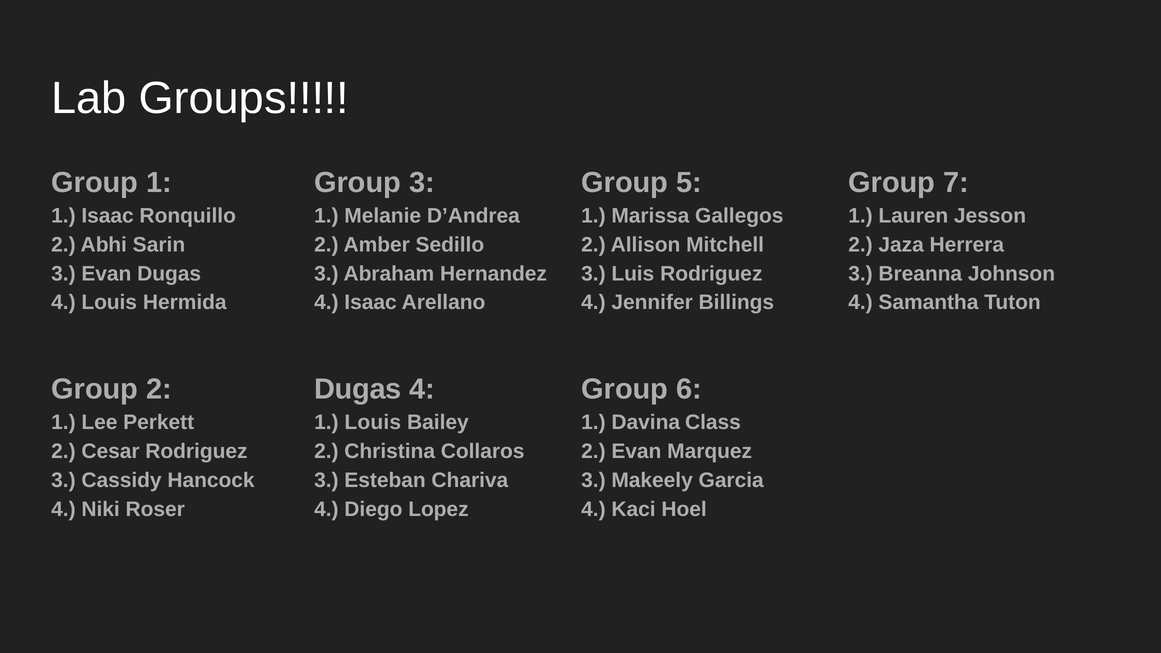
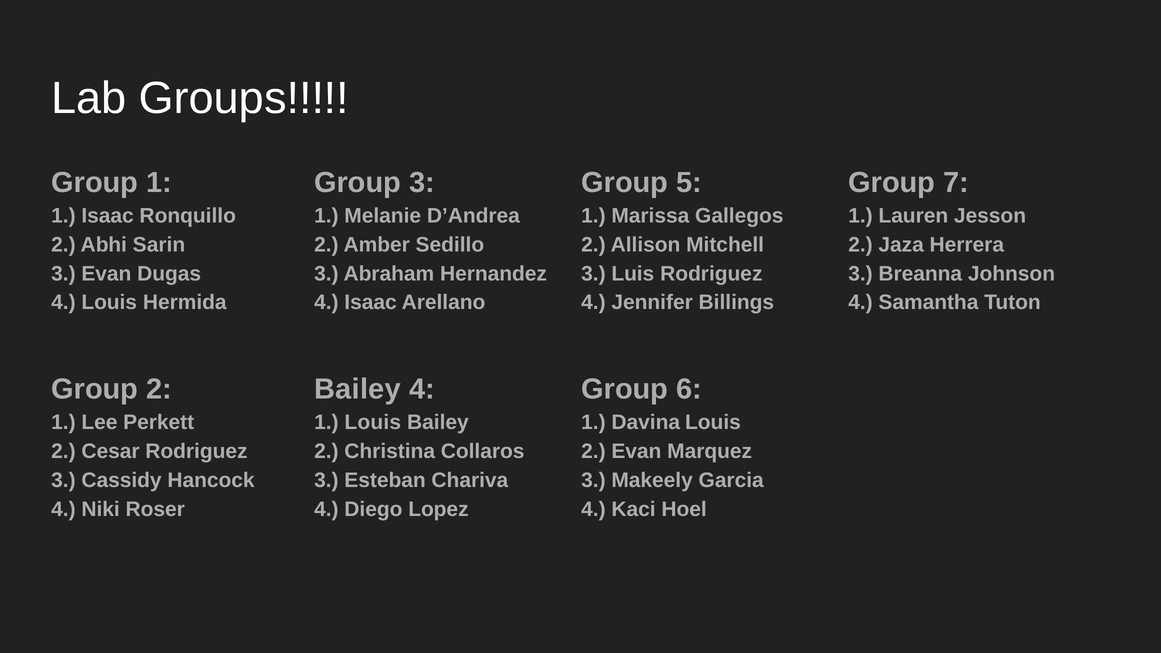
Dugas at (358, 389): Dugas -> Bailey
Davina Class: Class -> Louis
